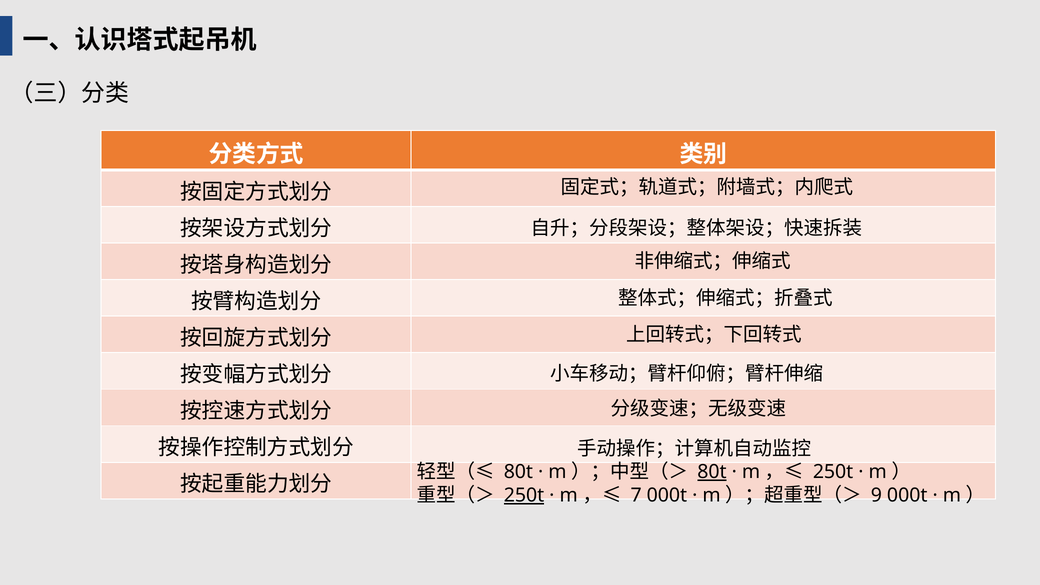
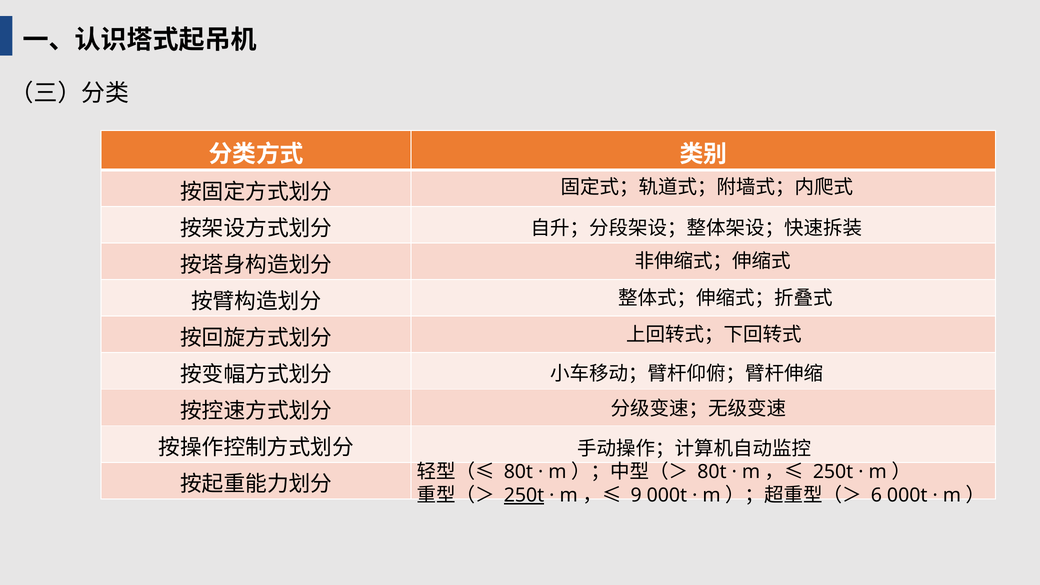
80t at (712, 472) underline: present -> none
7: 7 -> 9
9: 9 -> 6
